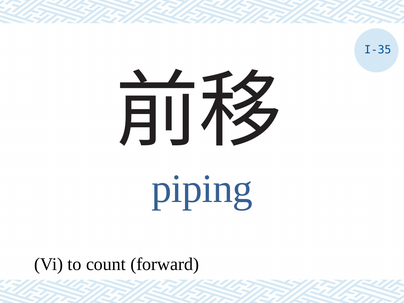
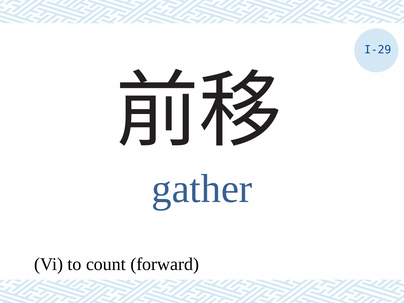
I-35: I-35 -> I-29
piping: piping -> gather
